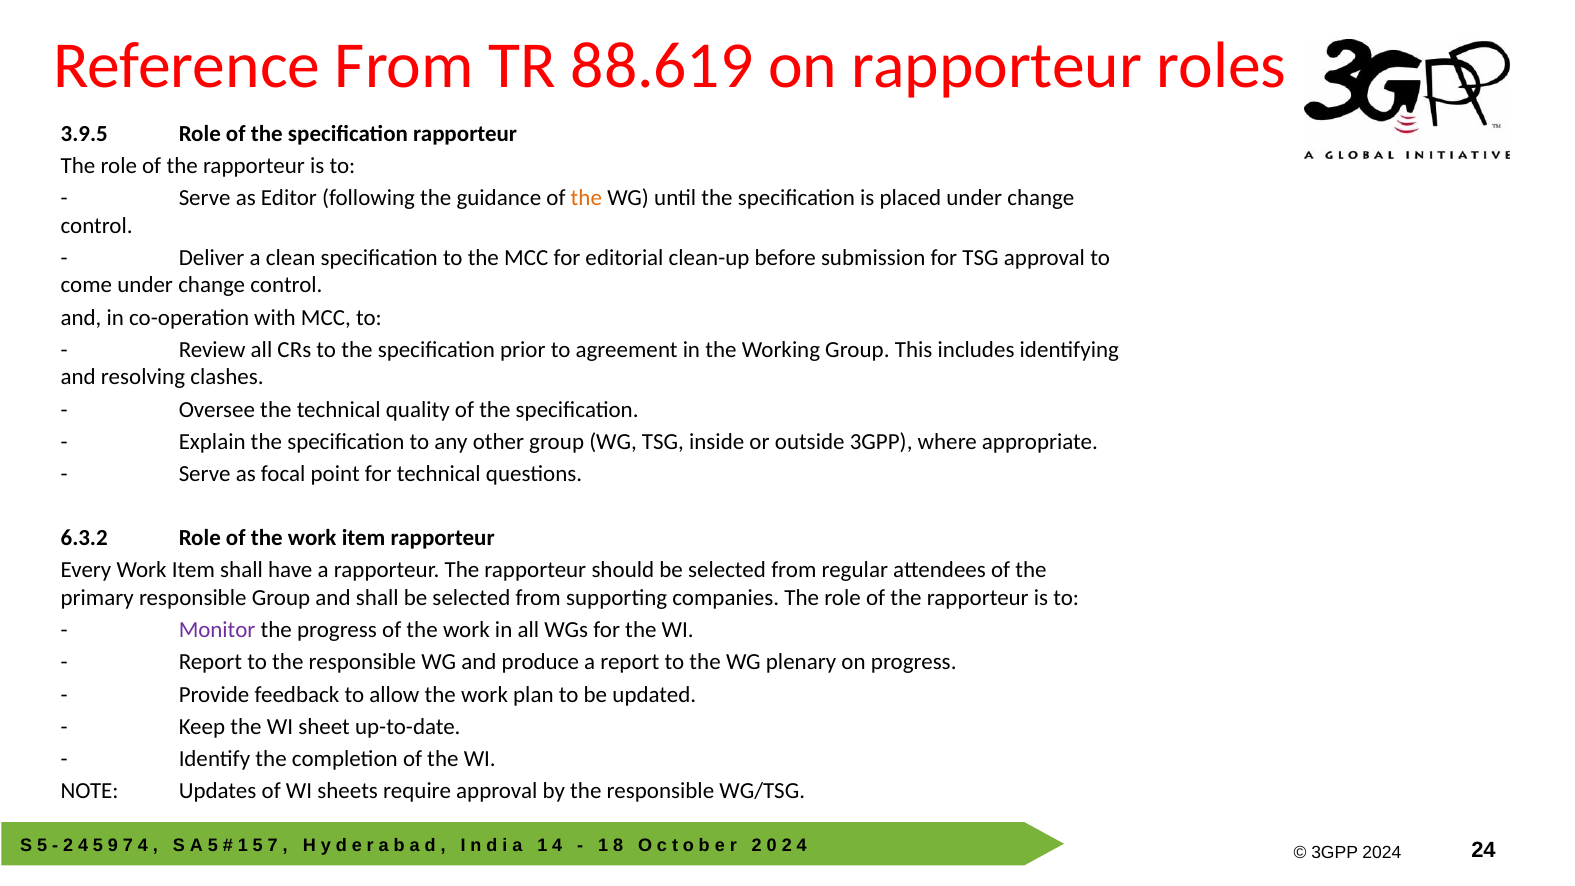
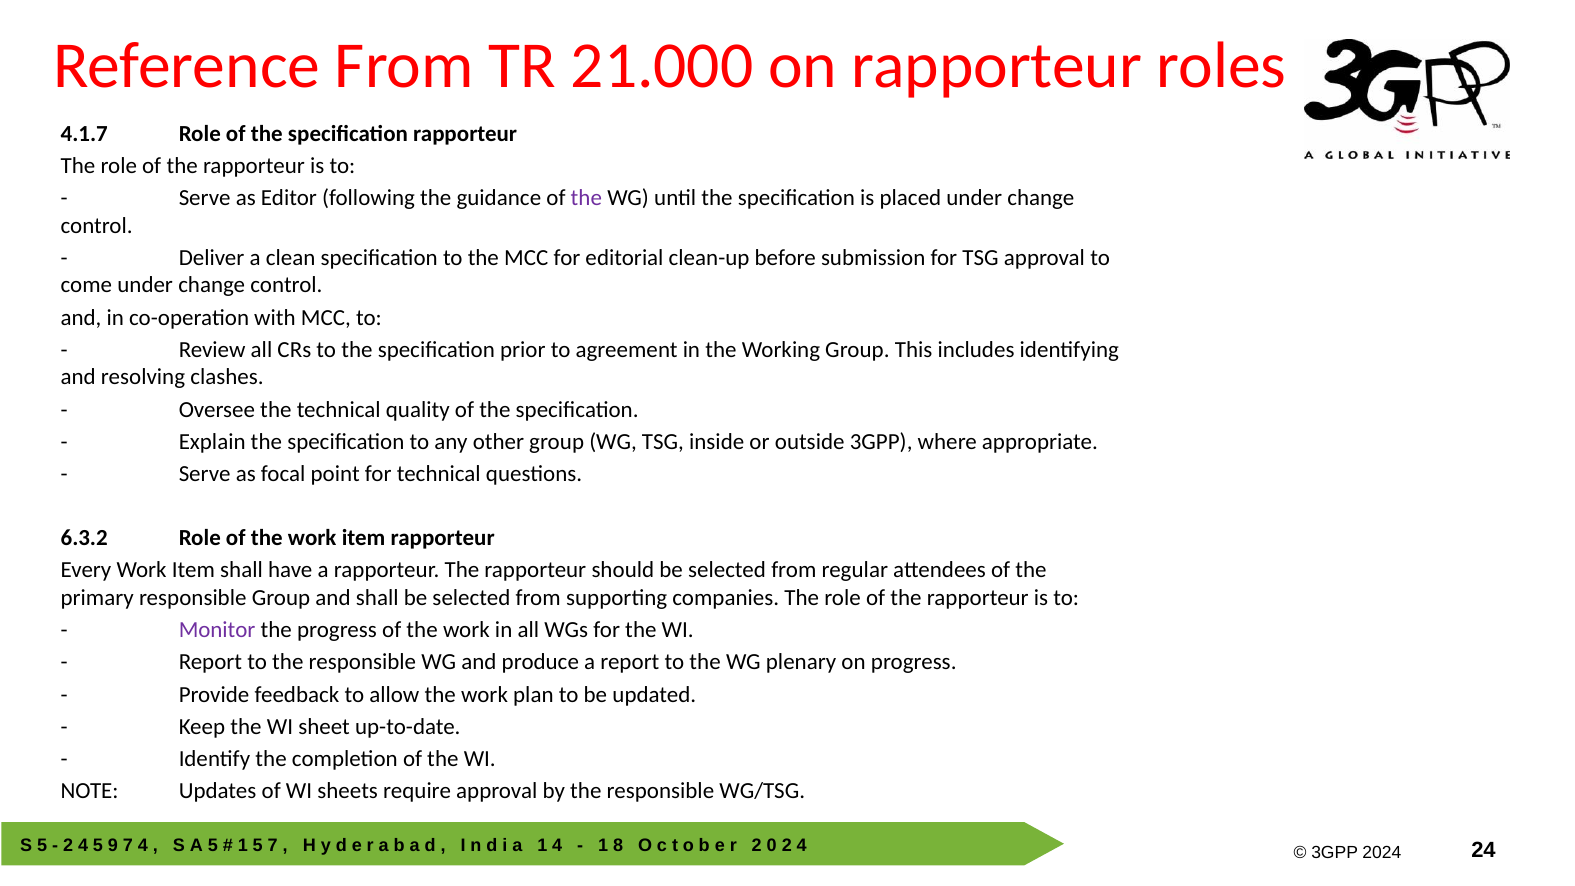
88.619: 88.619 -> 21.000
3.9.5: 3.9.5 -> 4.1.7
the at (586, 198) colour: orange -> purple
